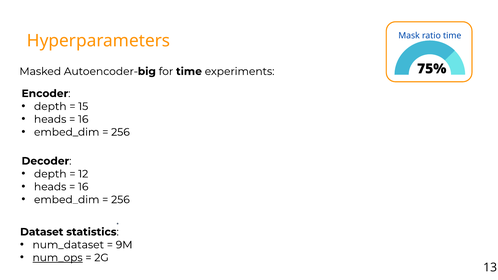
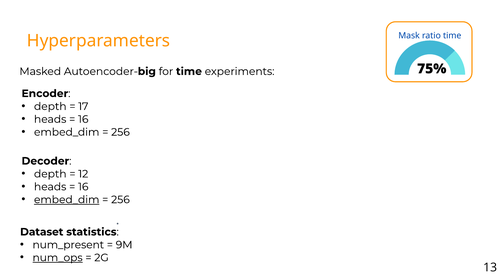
15: 15 -> 17
embed_dim at (67, 200) underline: none -> present
num_dataset: num_dataset -> num_present
